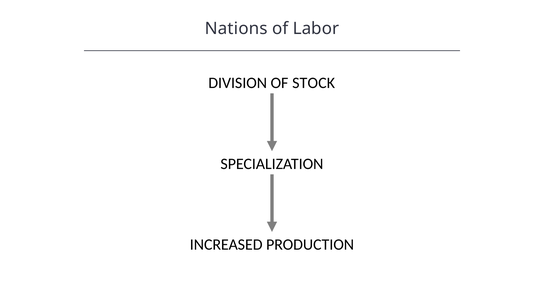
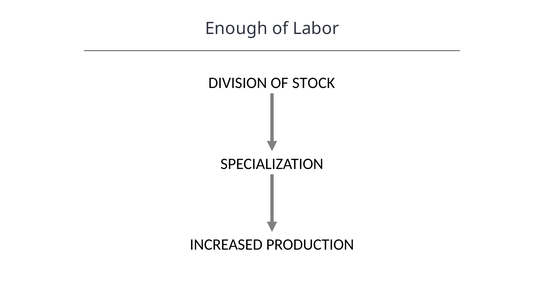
Nations: Nations -> Enough
